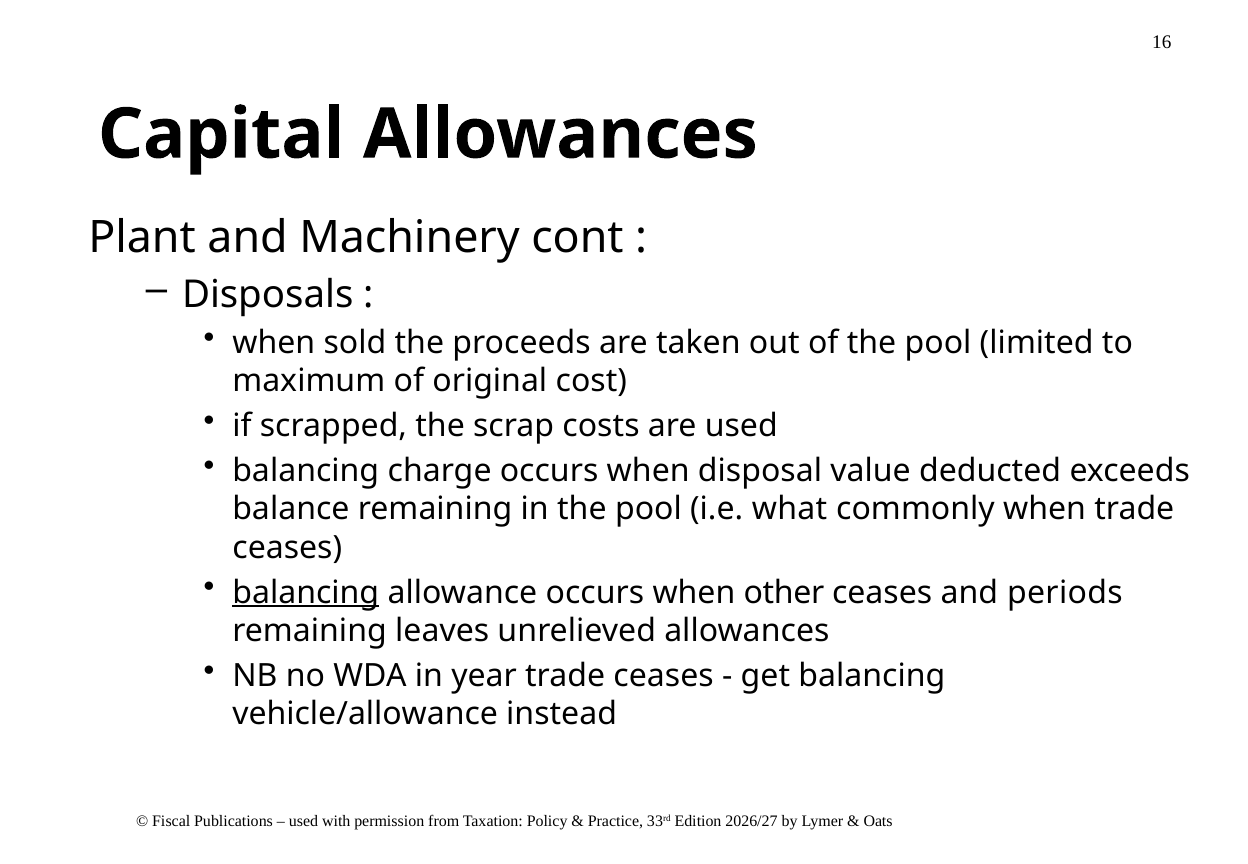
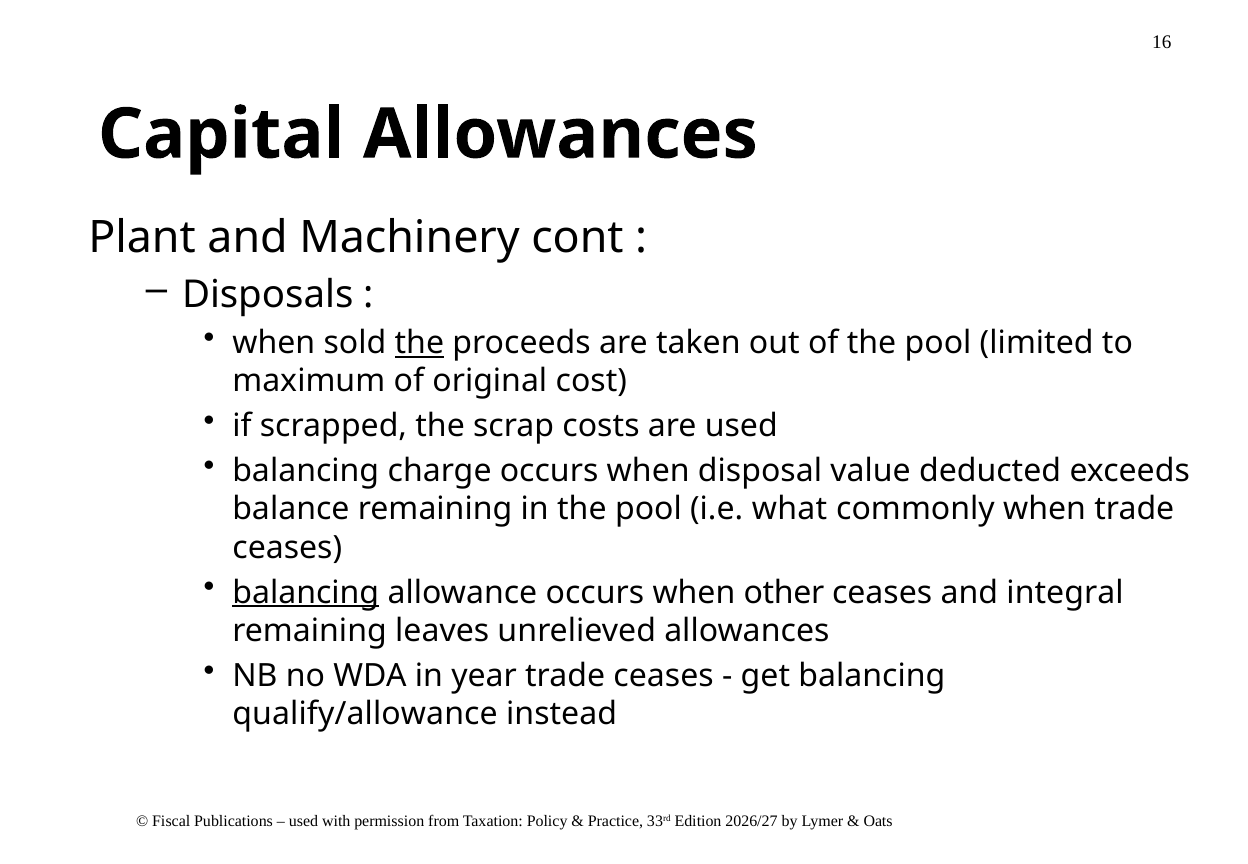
the at (419, 343) underline: none -> present
periods: periods -> integral
vehicle/allowance: vehicle/allowance -> qualify/allowance
